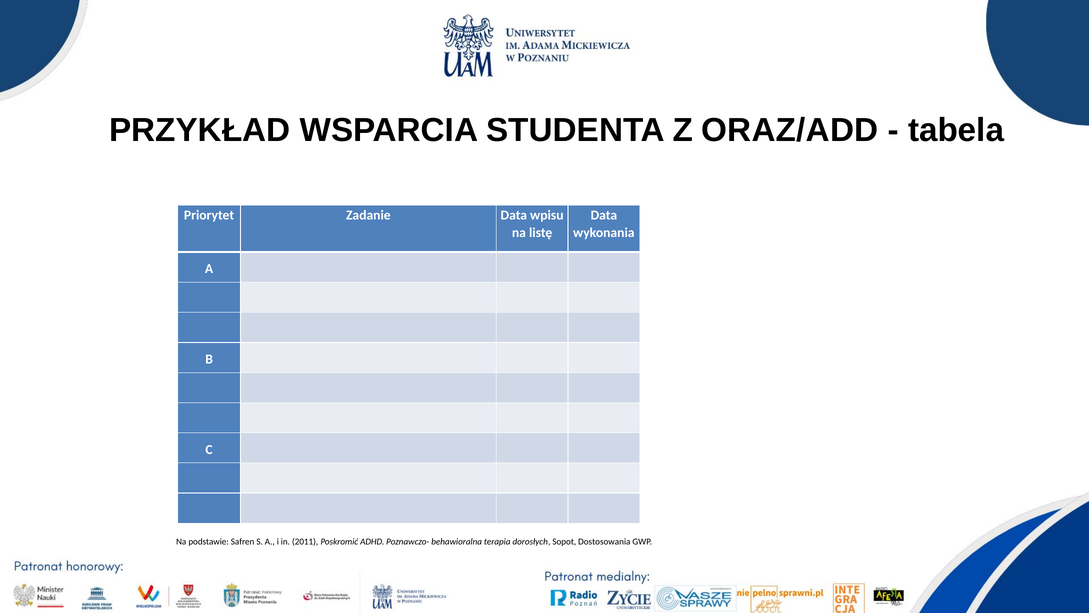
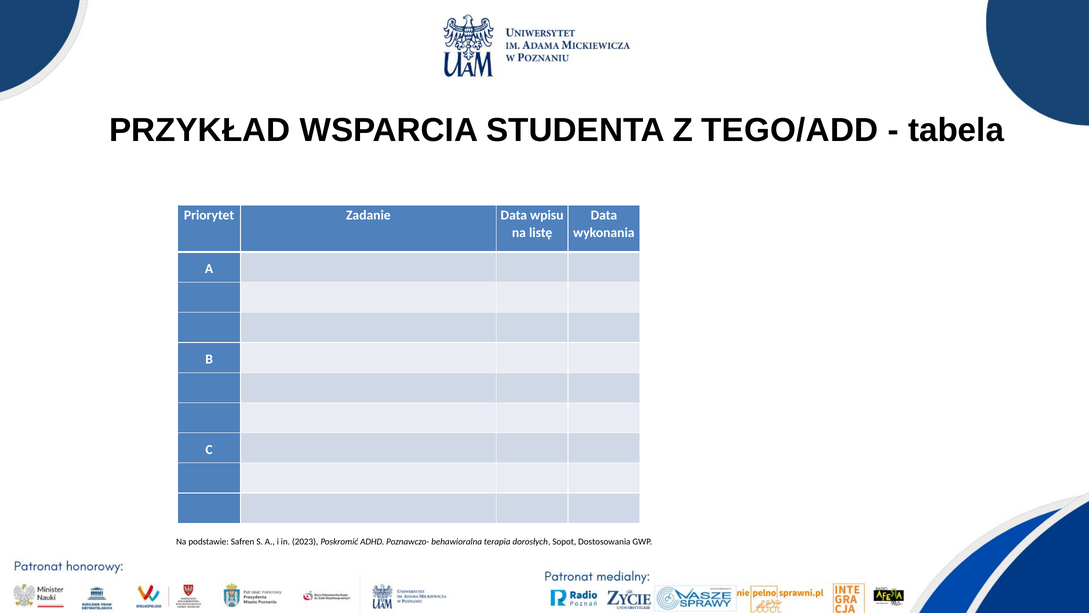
ORAZ/ADD: ORAZ/ADD -> TEGO/ADD
2011: 2011 -> 2023
